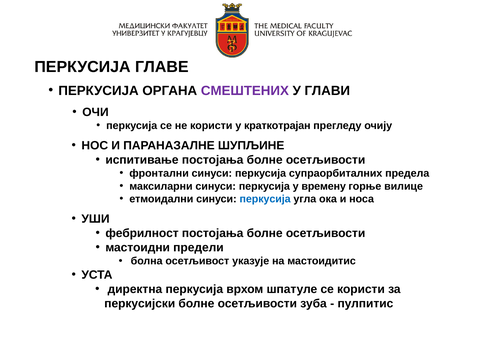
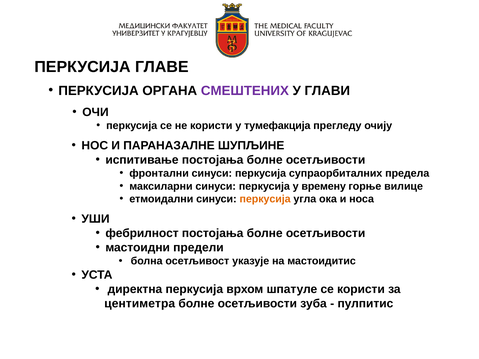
краткотрајан: краткотрајан -> тумефакција
перкусија at (265, 199) colour: blue -> orange
перкусијски: перкусијски -> центиметра
